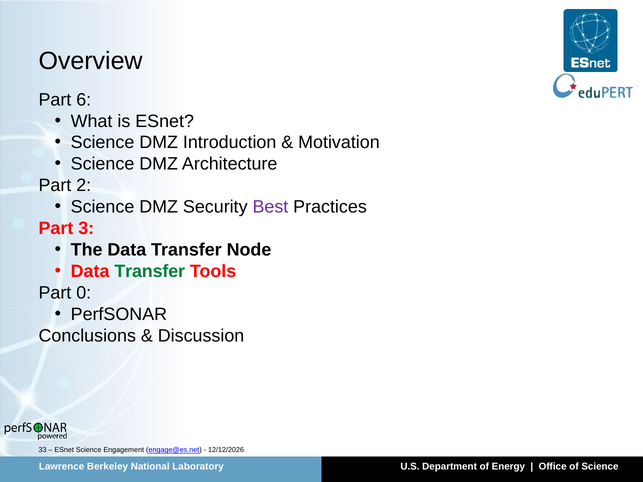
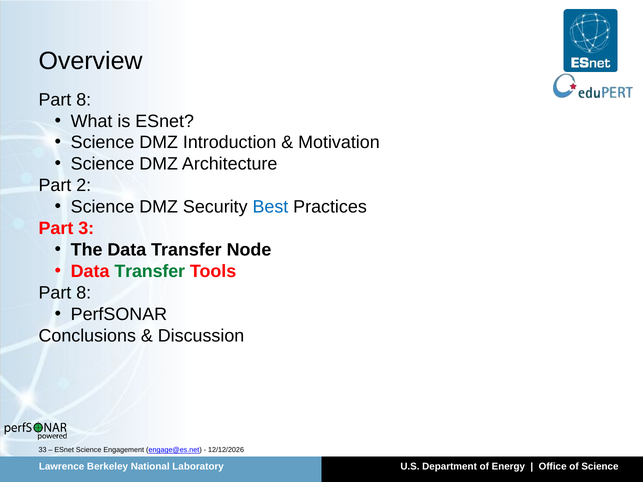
6 at (84, 100): 6 -> 8
Best colour: purple -> blue
0 at (84, 293): 0 -> 8
